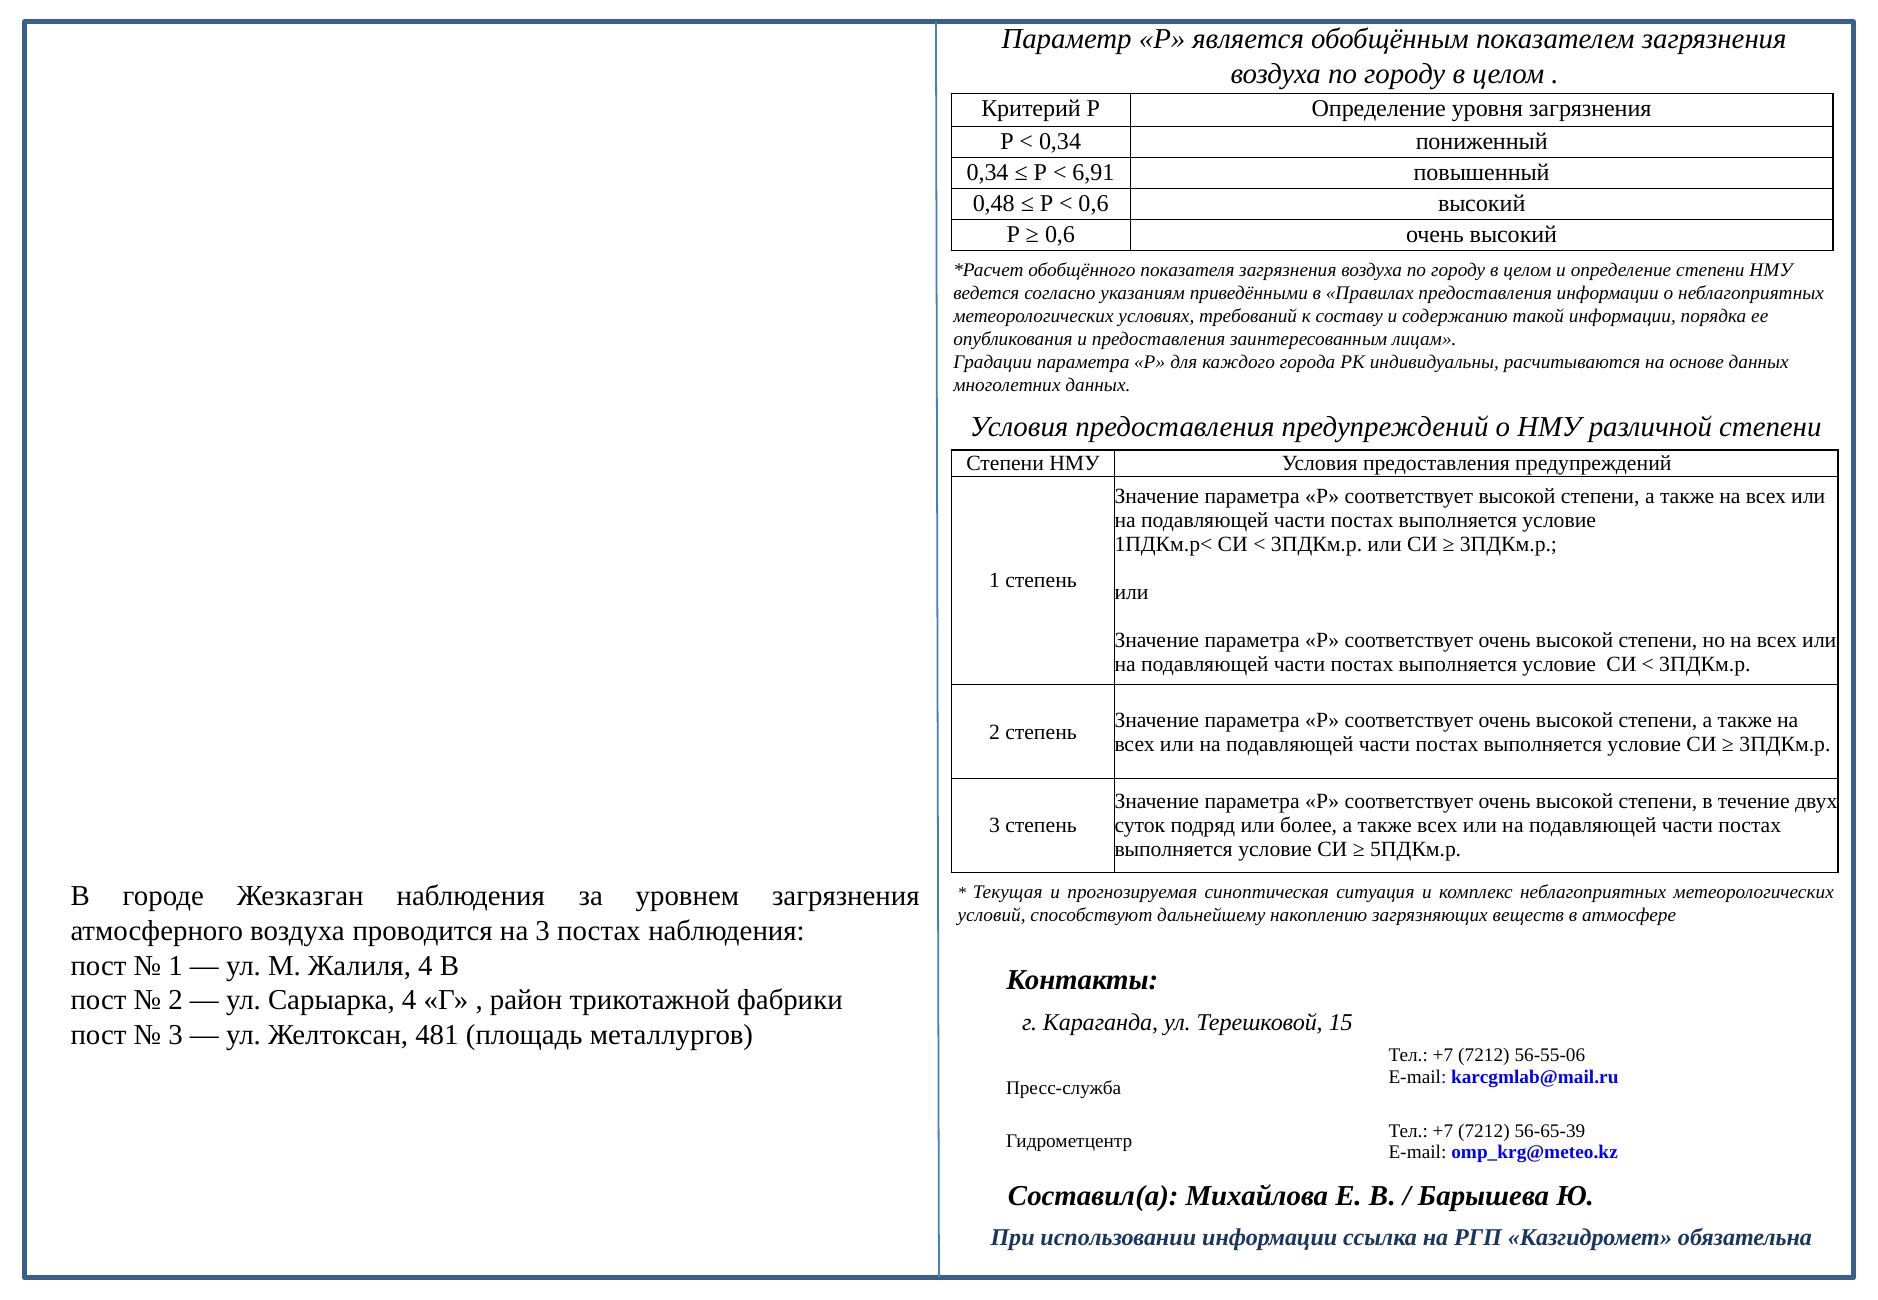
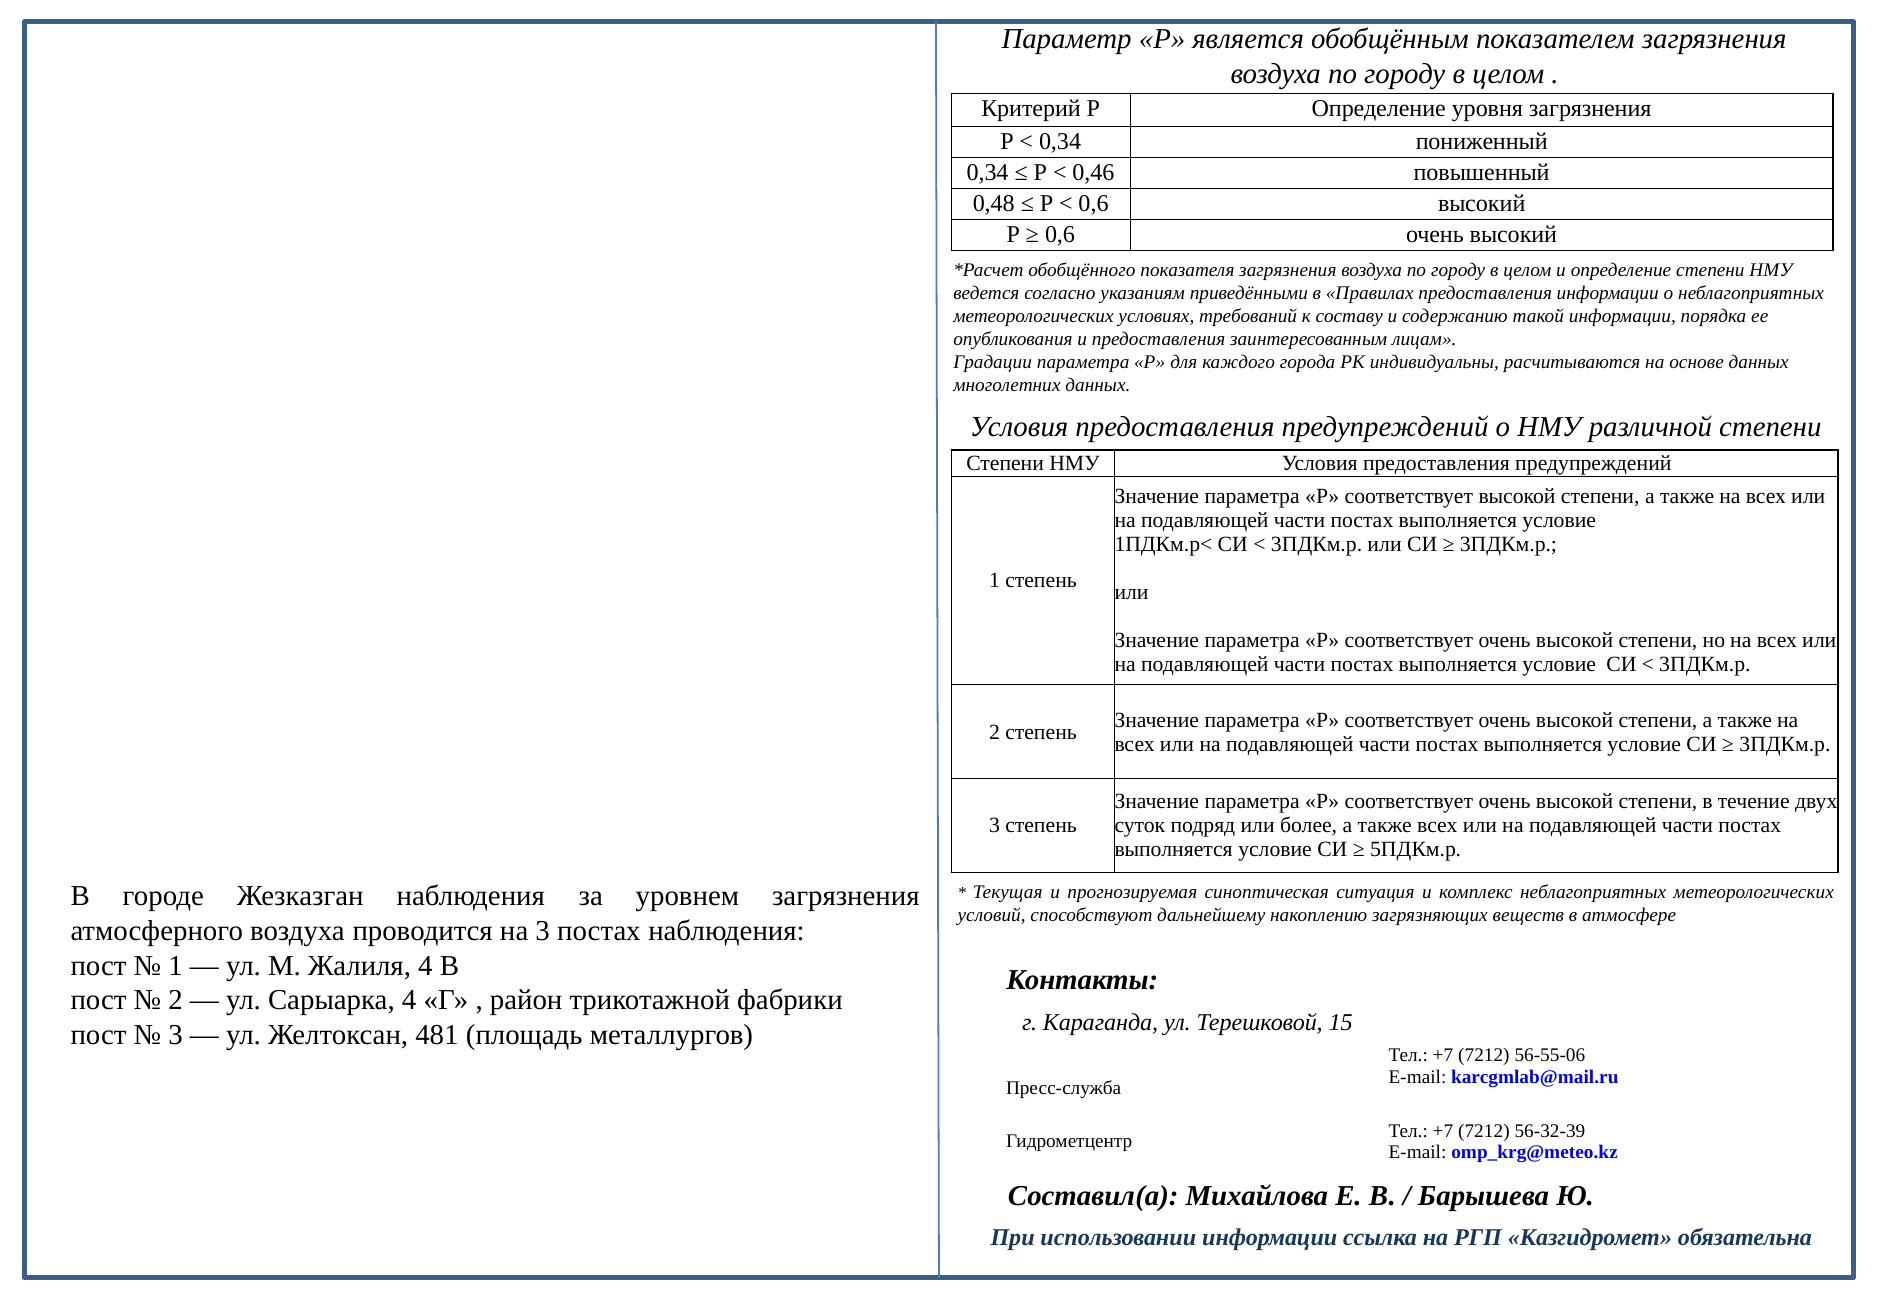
6,91: 6,91 -> 0,46
56-65-39: 56-65-39 -> 56-32-39
